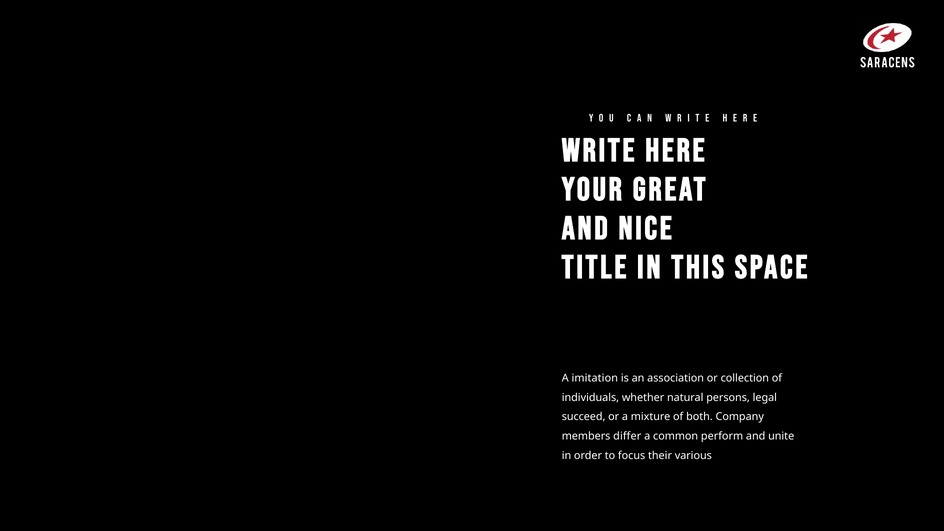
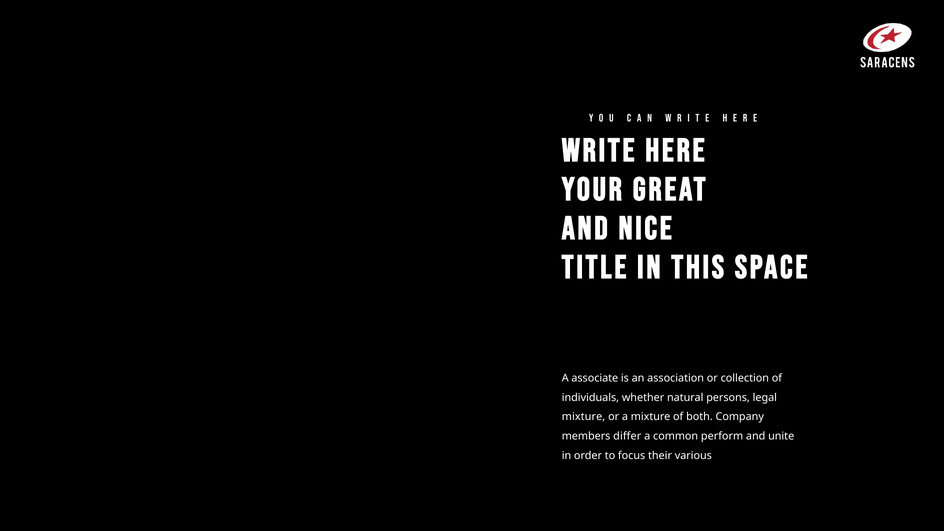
imitation: imitation -> associate
succeed at (584, 417): succeed -> mixture
